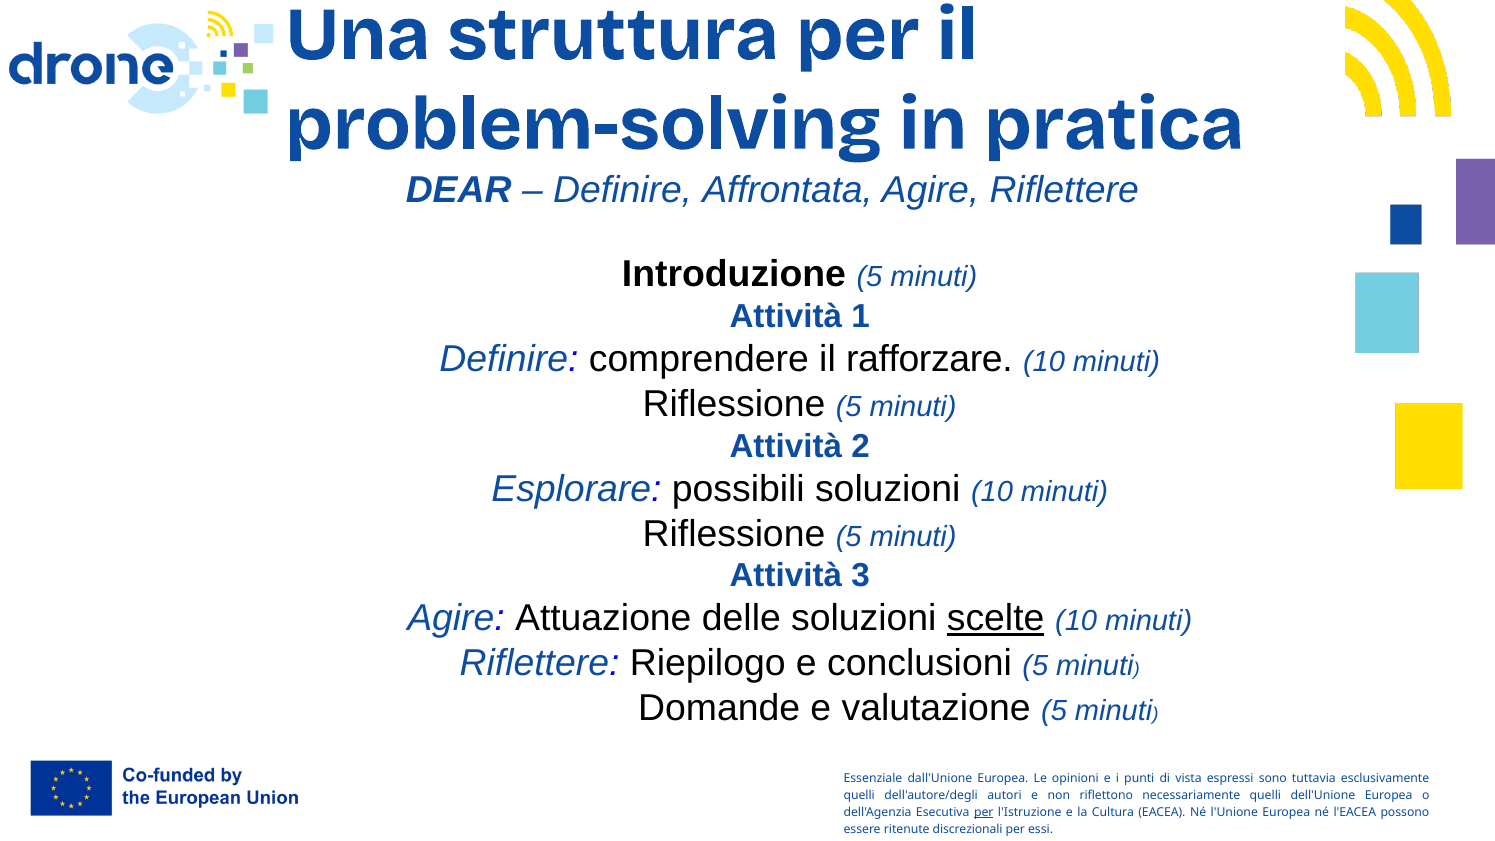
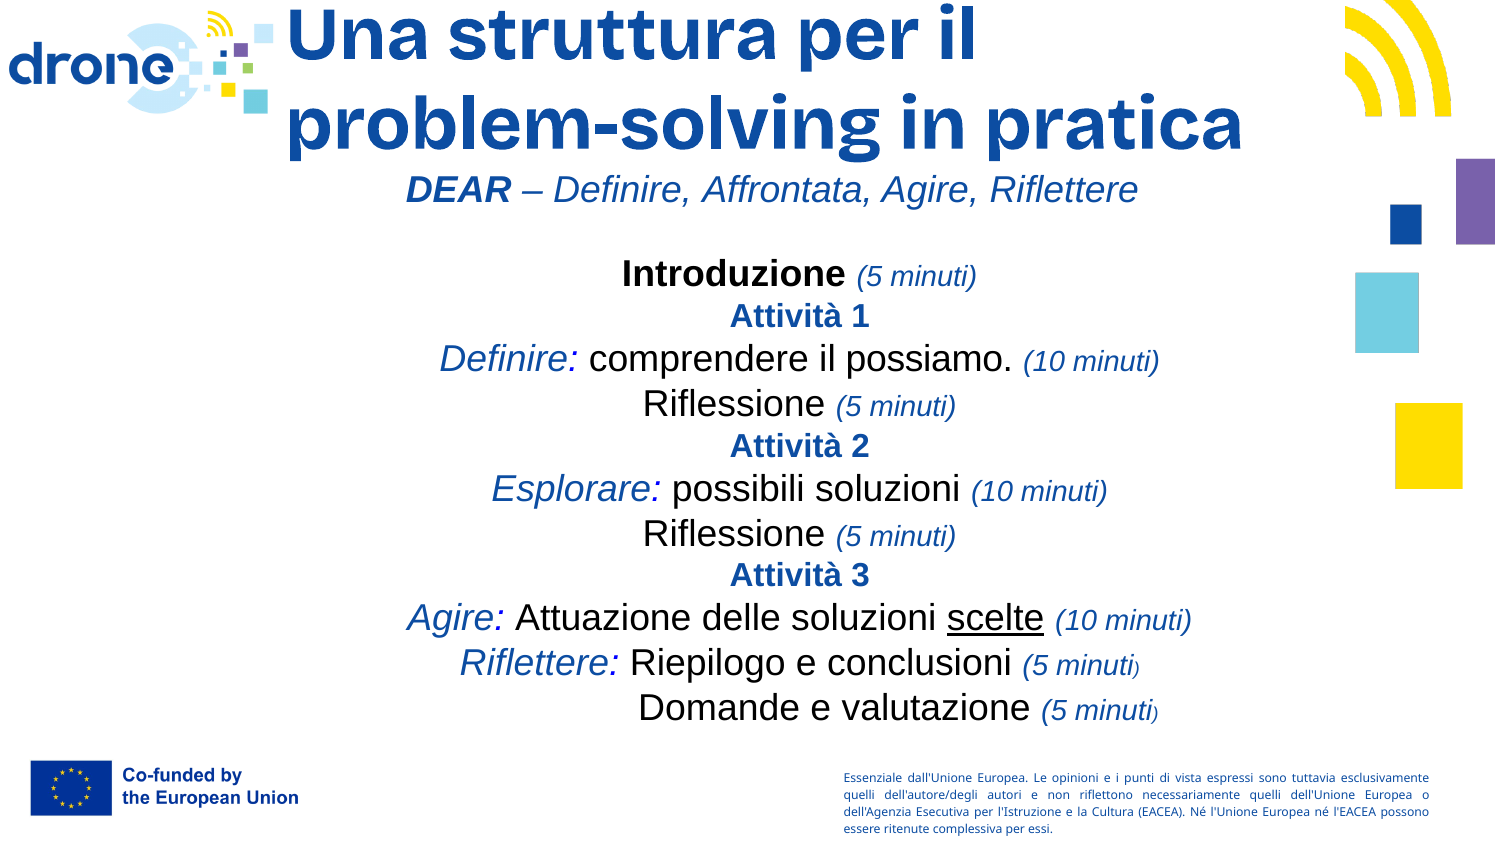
rafforzare: rafforzare -> possiamo
per at (984, 812) underline: present -> none
discrezionali: discrezionali -> complessiva
